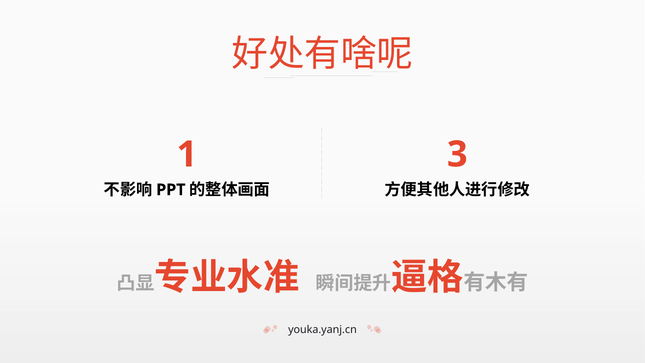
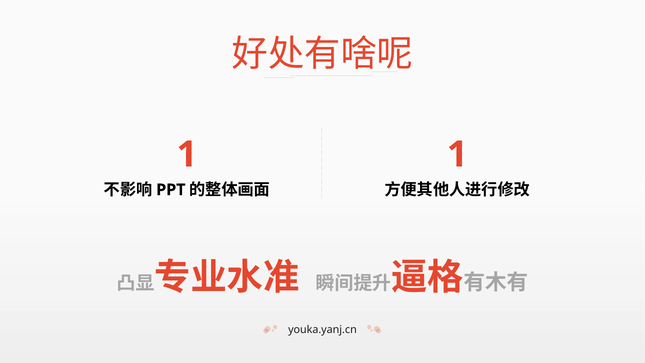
1 3: 3 -> 1
